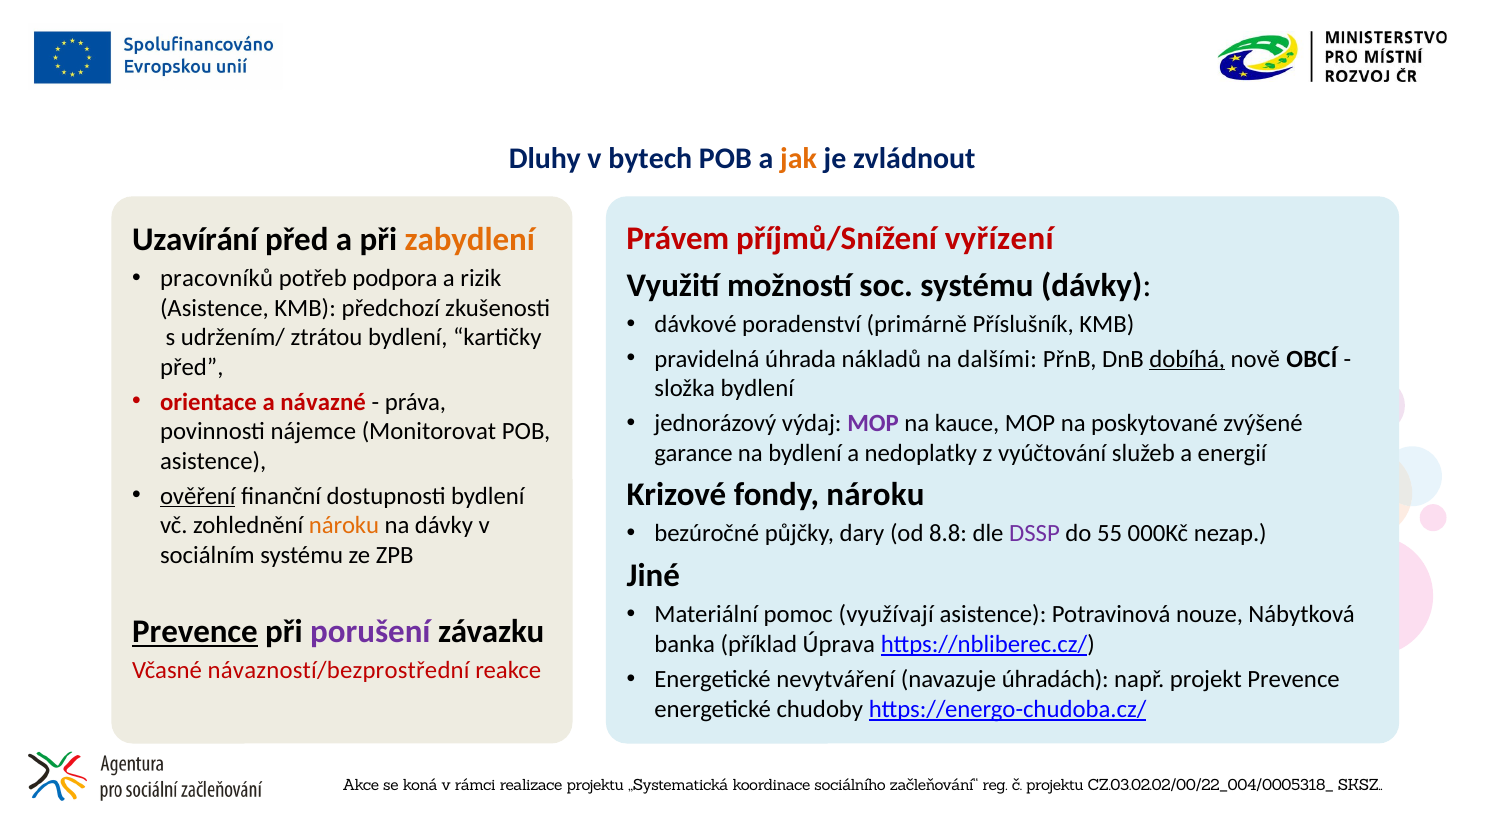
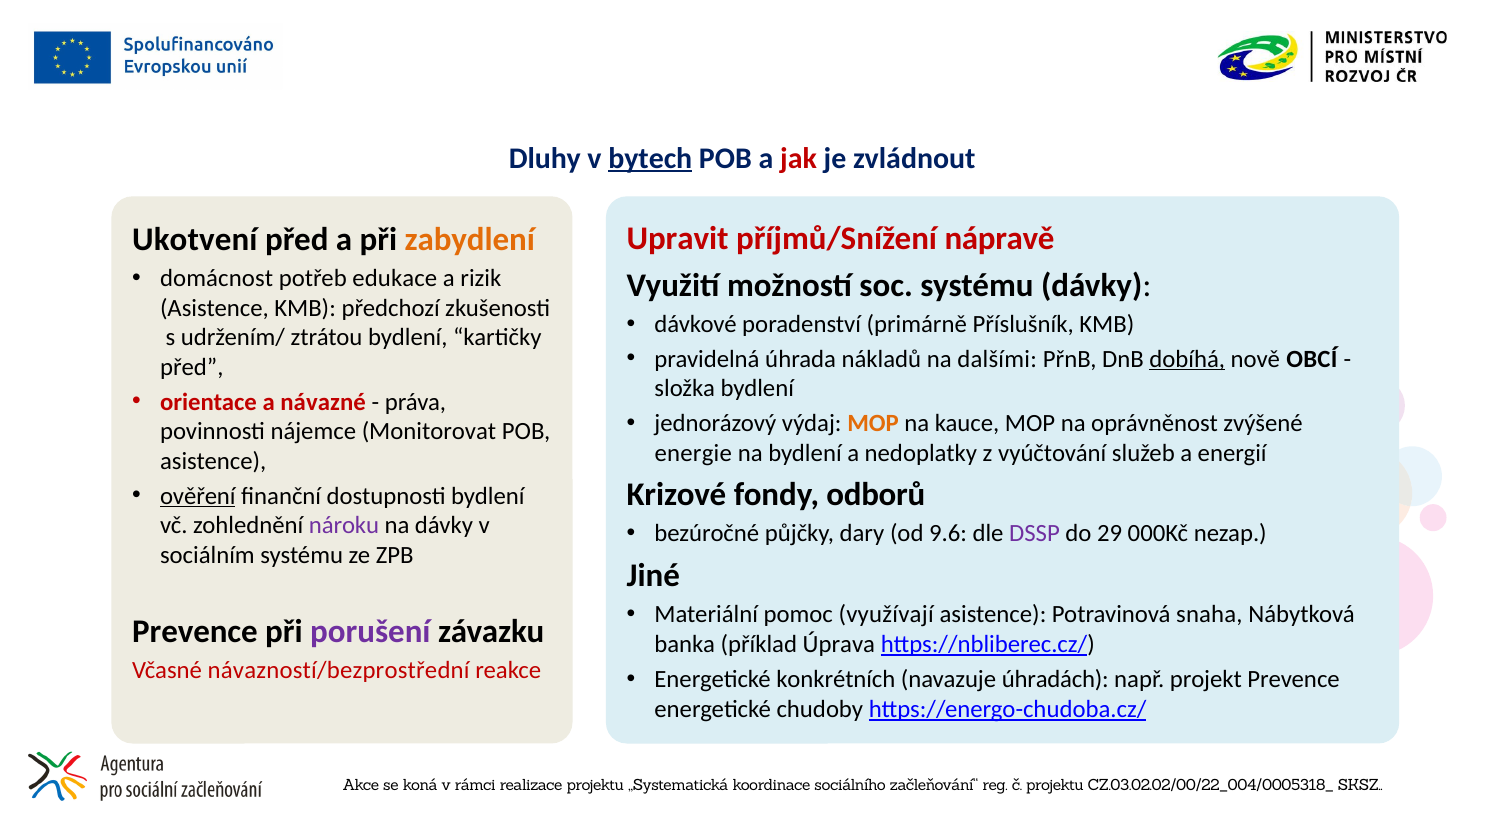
bytech underline: none -> present
jak colour: orange -> red
Právem: Právem -> Upravit
vyřízení: vyřízení -> nápravě
Uzavírání: Uzavírání -> Ukotvení
pracovníků: pracovníků -> domácnost
podpora: podpora -> edukace
MOP at (873, 423) colour: purple -> orange
poskytované: poskytované -> oprávněnost
garance: garance -> energie
fondy nároku: nároku -> odborů
nároku at (344, 526) colour: orange -> purple
8.8: 8.8 -> 9.6
55: 55 -> 29
nouze: nouze -> snaha
Prevence at (195, 632) underline: present -> none
nevytváření: nevytváření -> konkrétních
